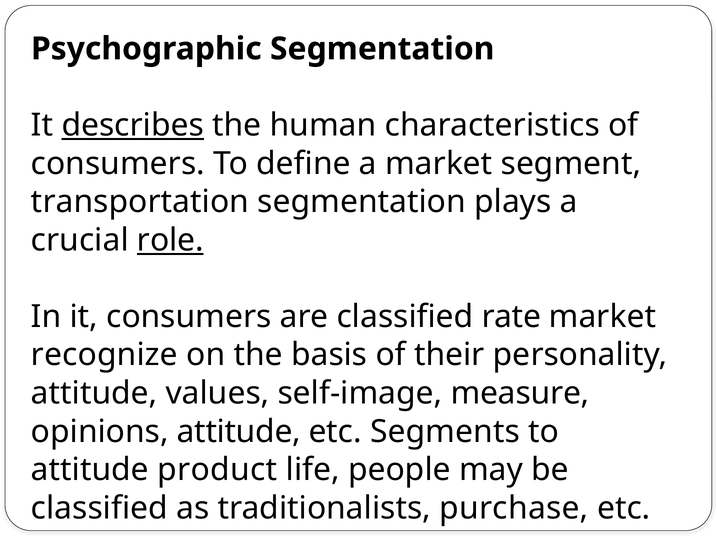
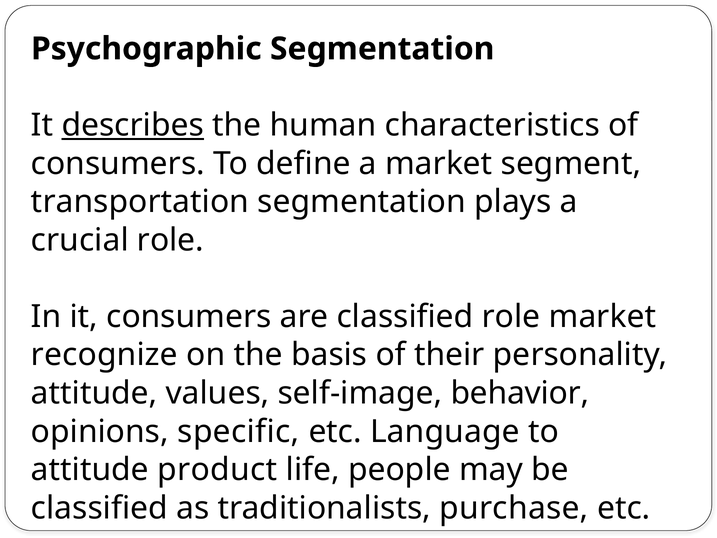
role at (170, 240) underline: present -> none
classified rate: rate -> role
measure: measure -> behavior
opinions attitude: attitude -> specific
Segments: Segments -> Language
